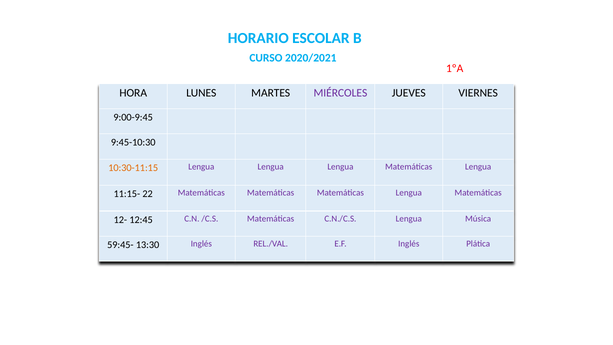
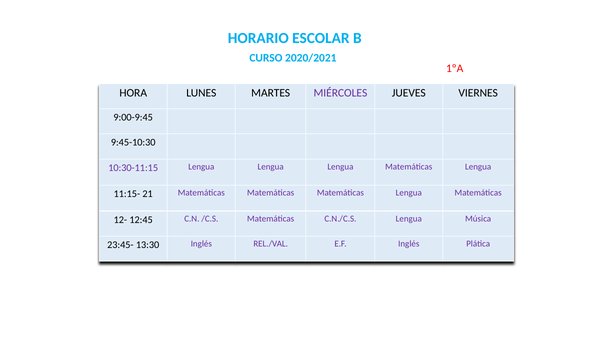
10:30-11:15 colour: orange -> purple
22: 22 -> 21
59:45-: 59:45- -> 23:45-
